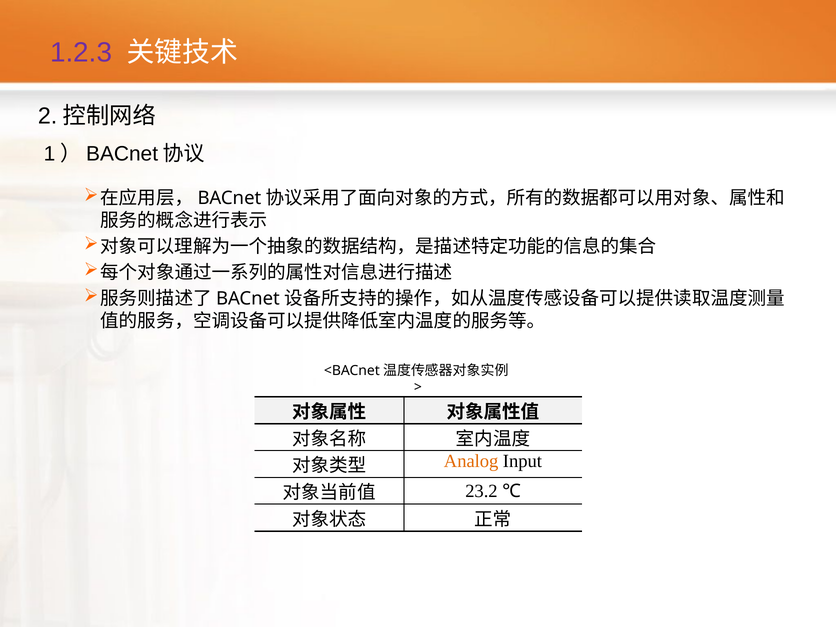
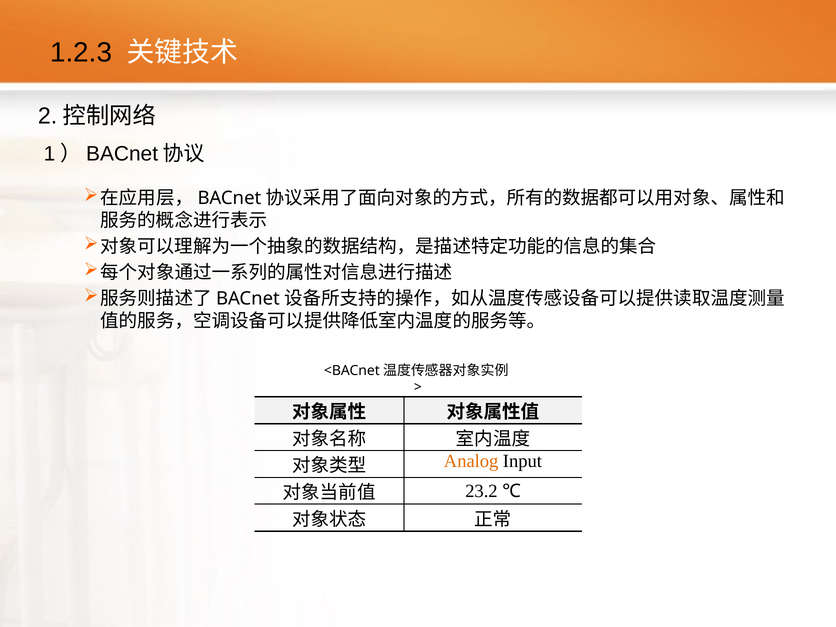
1.2.3 colour: purple -> black
